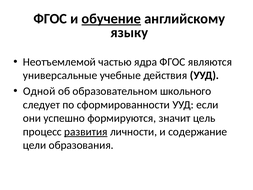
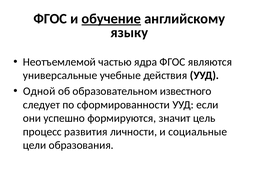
школьного: школьного -> известного
развития underline: present -> none
содержание: содержание -> социальные
